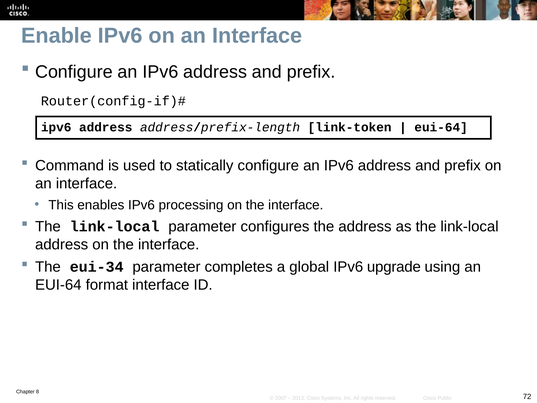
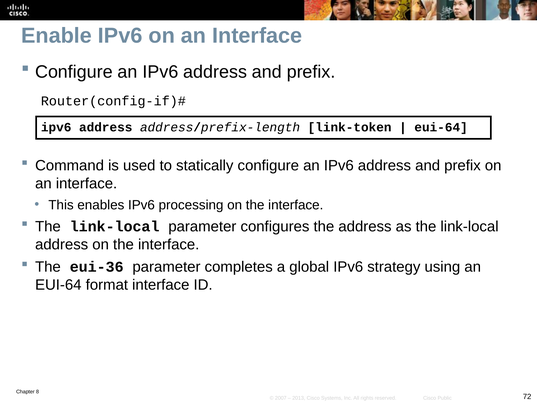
eui-34: eui-34 -> eui-36
upgrade: upgrade -> strategy
